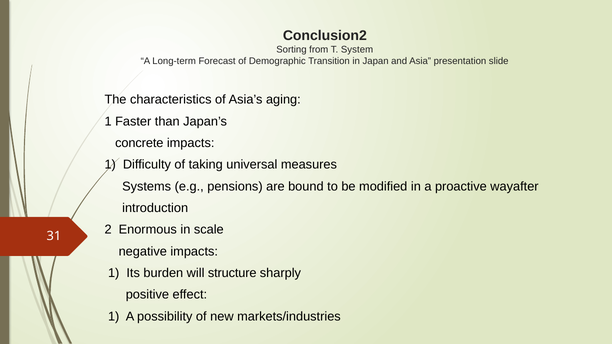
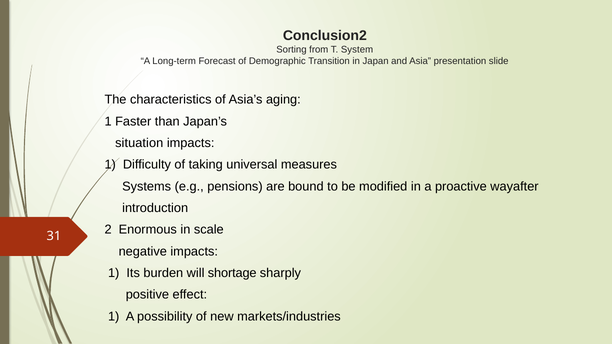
concrete: concrete -> situation
structure: structure -> shortage
